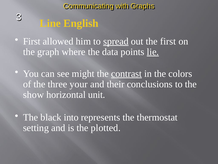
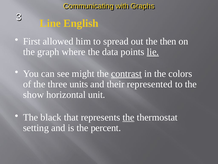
spread underline: present -> none
the first: first -> then
your: your -> units
conclusions: conclusions -> represented
into: into -> that
the at (128, 117) underline: none -> present
plotted: plotted -> percent
